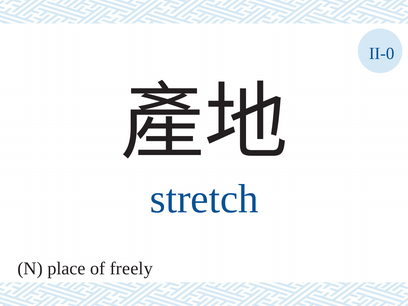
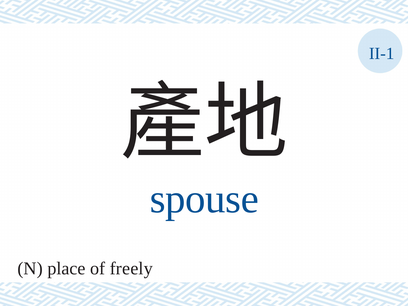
II-0: II-0 -> II-1
stretch: stretch -> spouse
